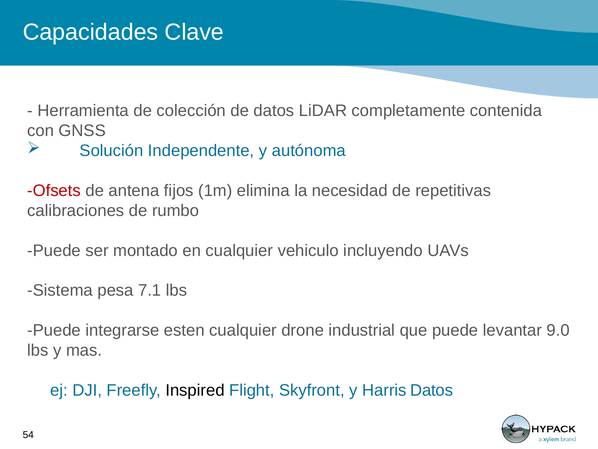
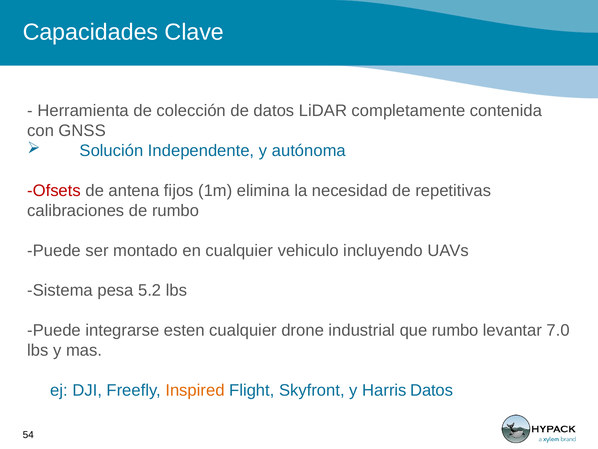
7.1: 7.1 -> 5.2
que puede: puede -> rumbo
9.0: 9.0 -> 7.0
Inspired colour: black -> orange
